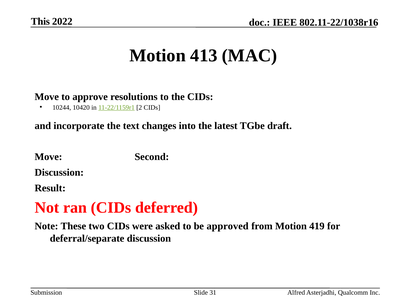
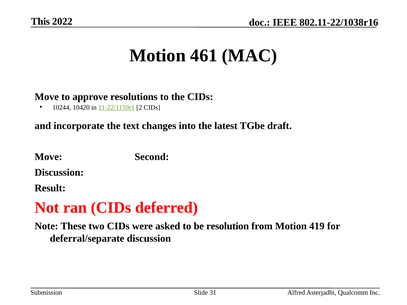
413: 413 -> 461
approved: approved -> resolution
